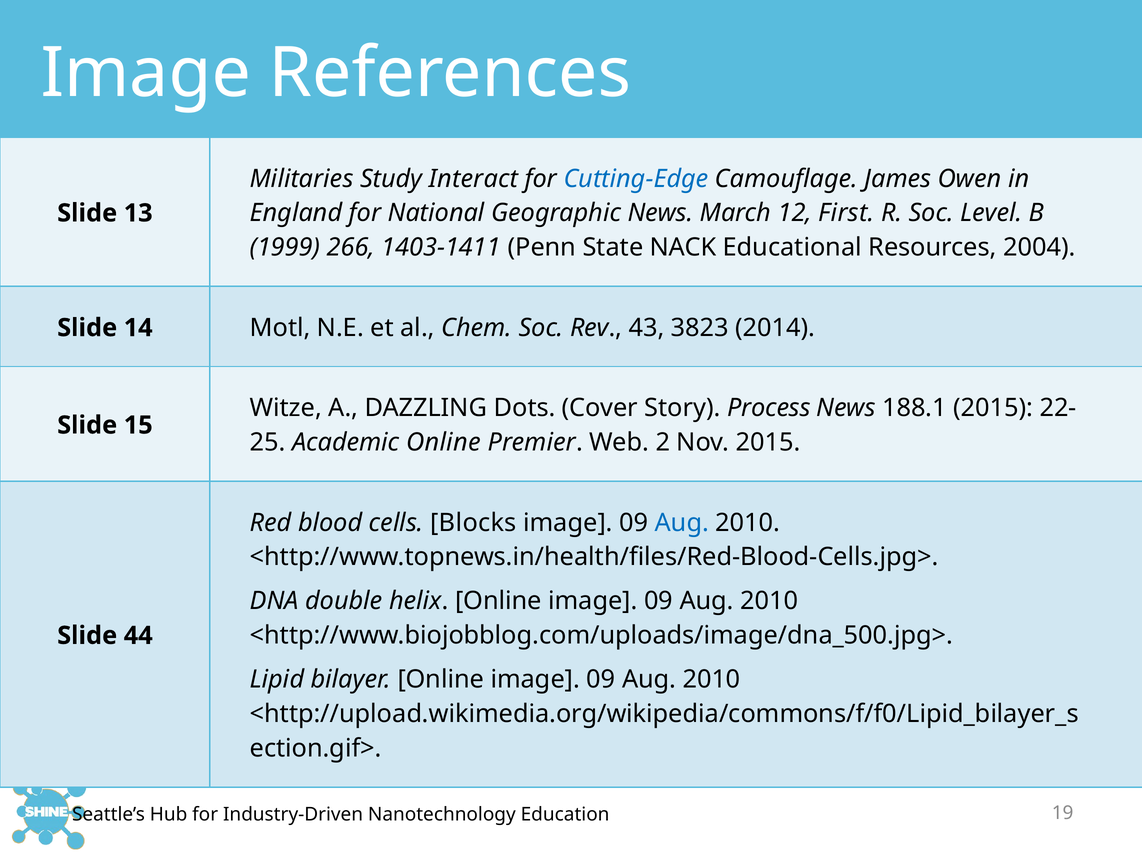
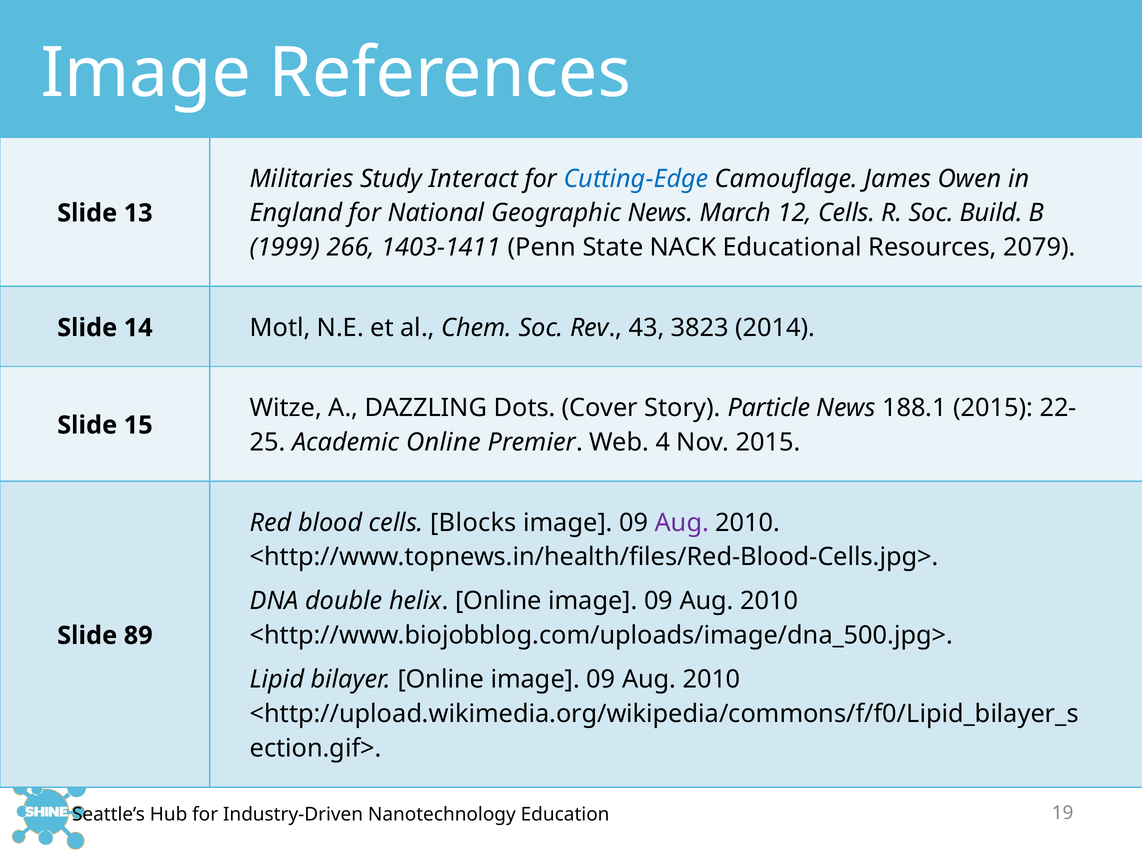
12 First: First -> Cells
Level: Level -> Build
2004: 2004 -> 2079
Process: Process -> Particle
2: 2 -> 4
Aug at (682, 522) colour: blue -> purple
44: 44 -> 89
